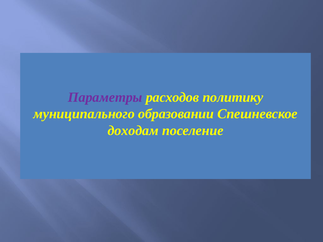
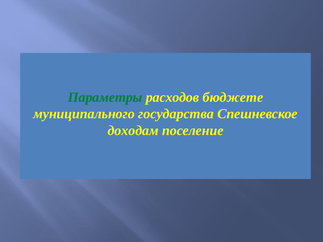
Параметры colour: purple -> green
политику: политику -> бюджете
образовании: образовании -> государства
